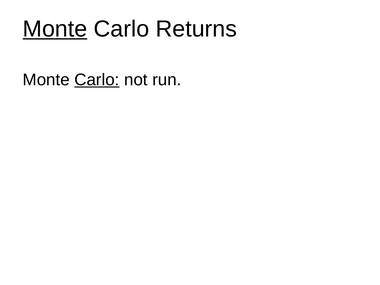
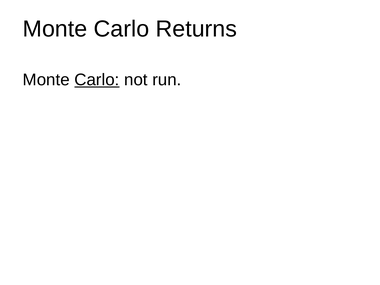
Monte at (55, 29) underline: present -> none
